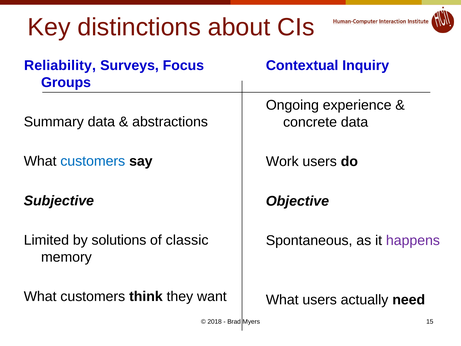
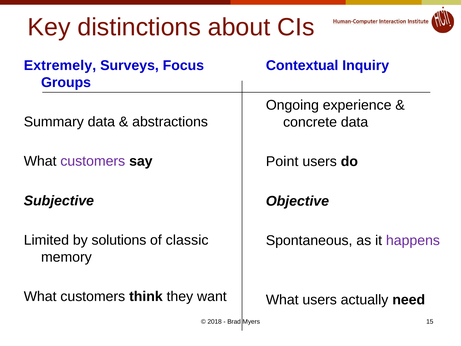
Reliability: Reliability -> Extremely
customers at (93, 161) colour: blue -> purple
Work: Work -> Point
